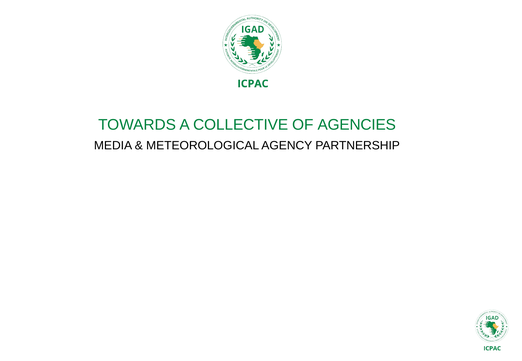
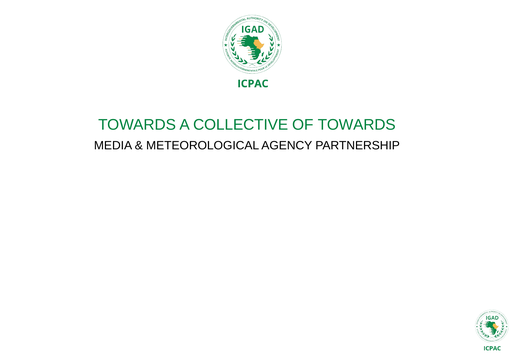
OF AGENCIES: AGENCIES -> TOWARDS
